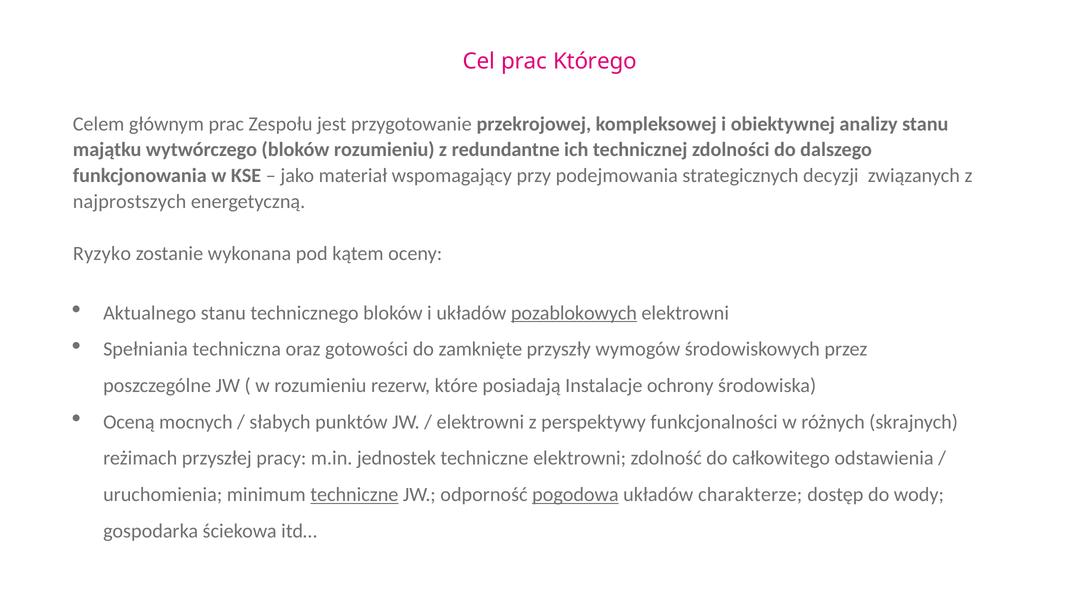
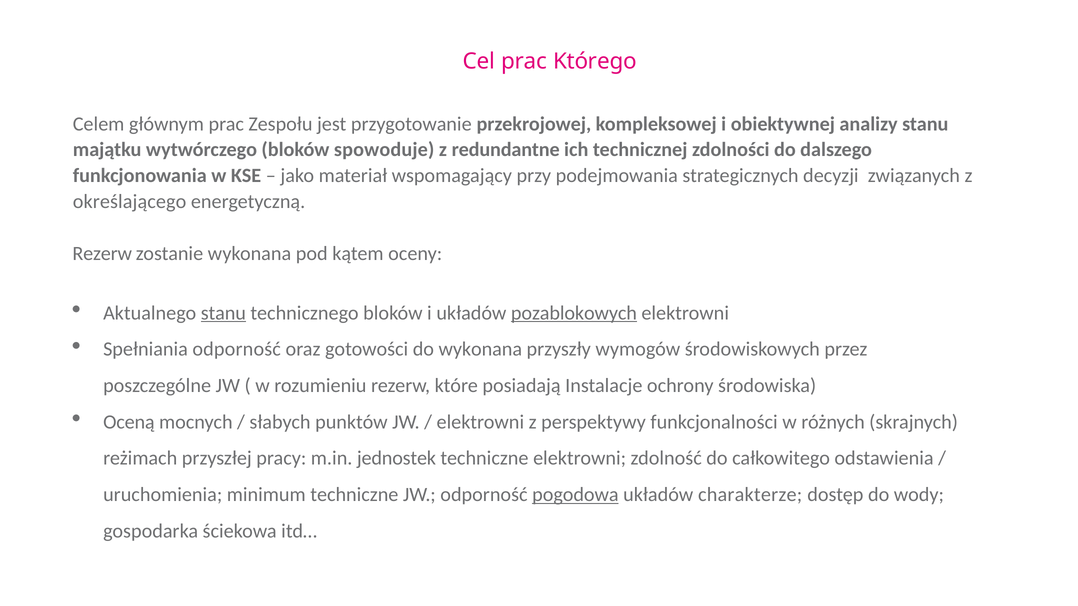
bloków rozumieniu: rozumieniu -> spowoduje
najprostszych: najprostszych -> określającego
Ryzyko at (102, 254): Ryzyko -> Rezerw
stanu at (223, 313) underline: none -> present
Spełniania techniczna: techniczna -> odporność
do zamknięte: zamknięte -> wykonana
techniczne at (354, 495) underline: present -> none
